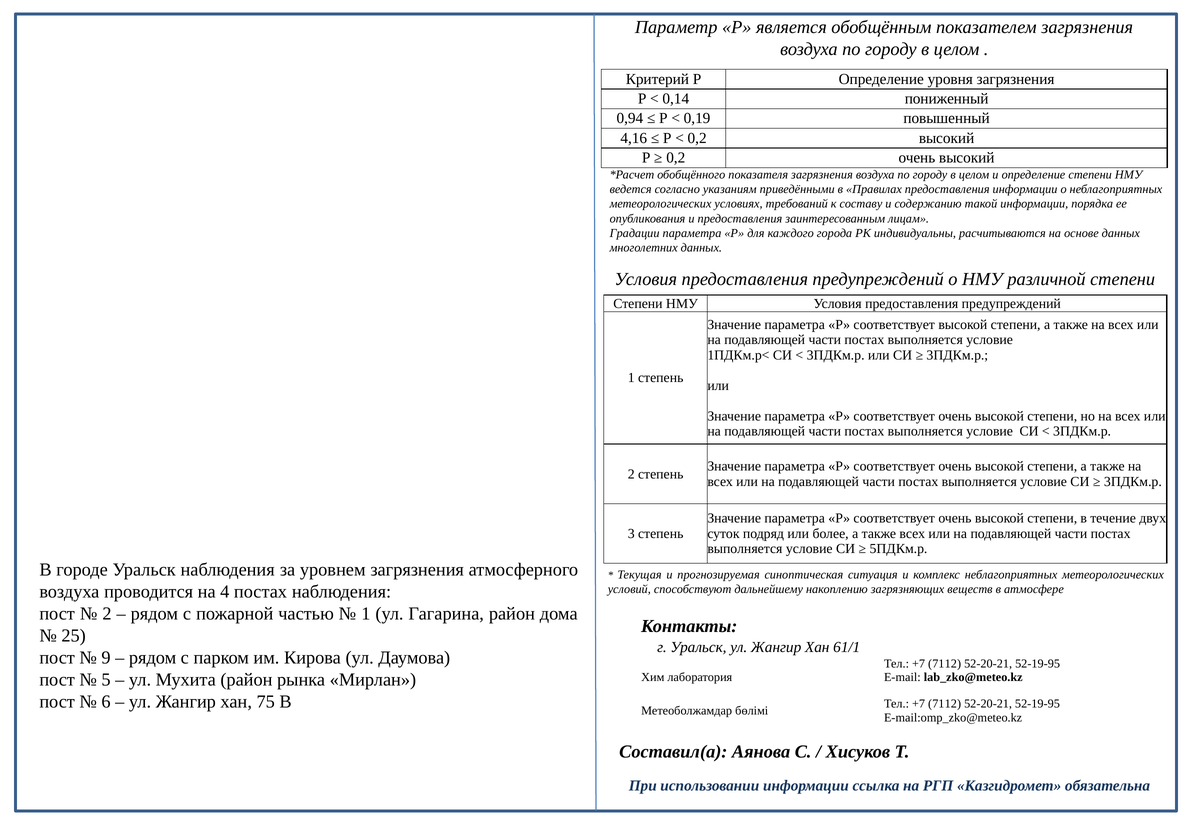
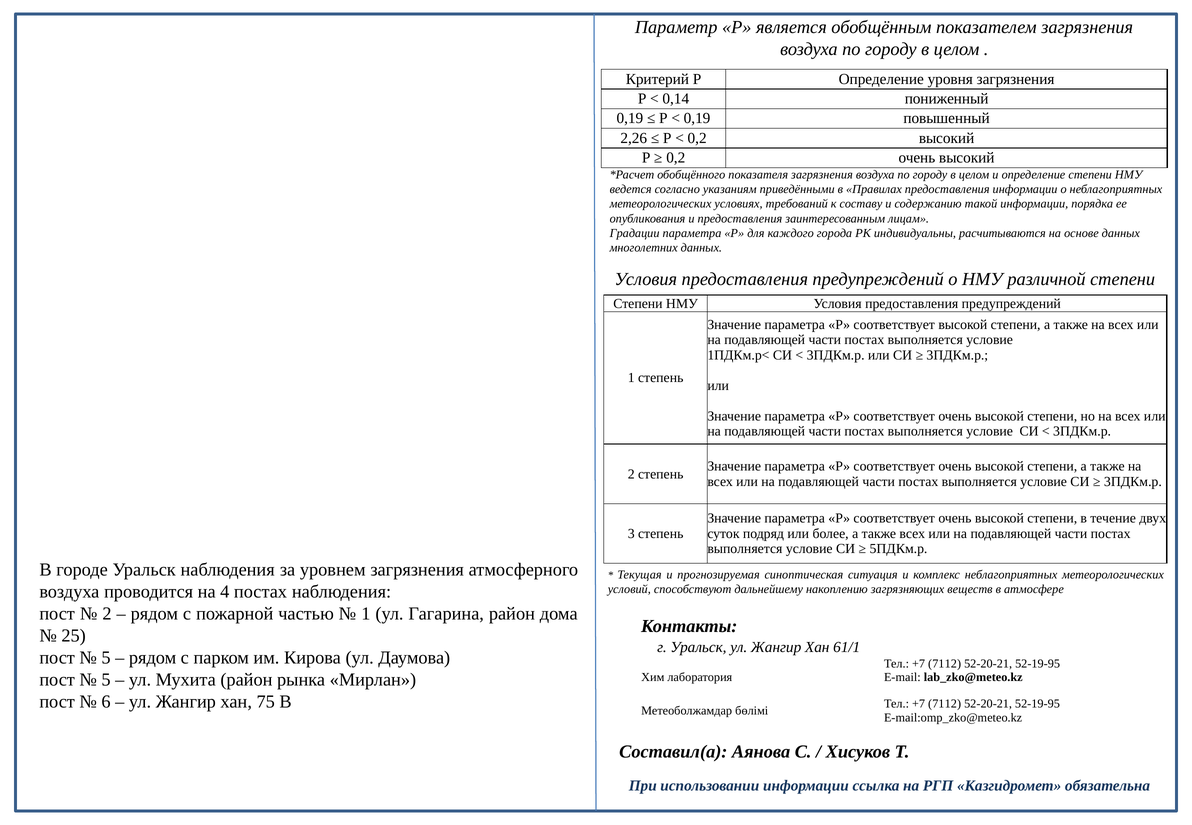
0,94 at (630, 118): 0,94 -> 0,19
4,16: 4,16 -> 2,26
9 at (106, 658): 9 -> 5
